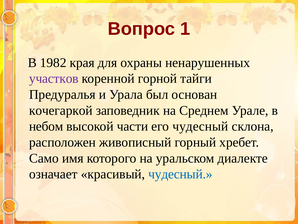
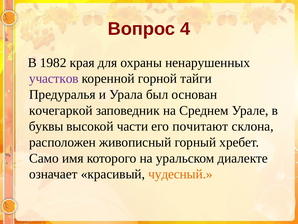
1: 1 -> 4
небом: небом -> буквы
его чудесный: чудесный -> почитают
чудесный at (180, 174) colour: blue -> orange
